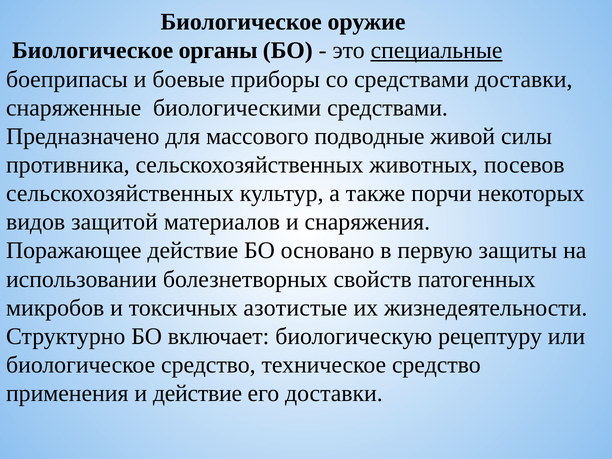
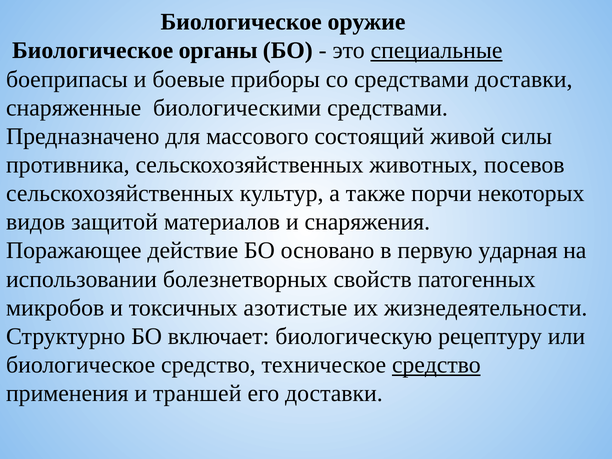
подводные: подводные -> состоящий
защиты: защиты -> ударная
средство at (436, 365) underline: none -> present
и действие: действие -> траншей
